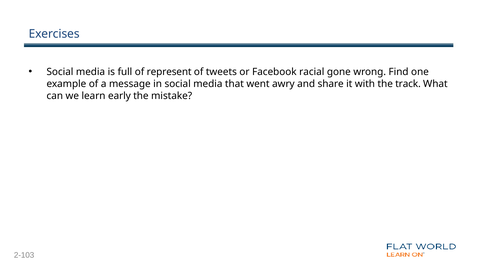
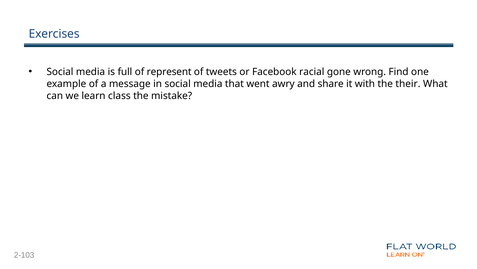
track: track -> their
early: early -> class
